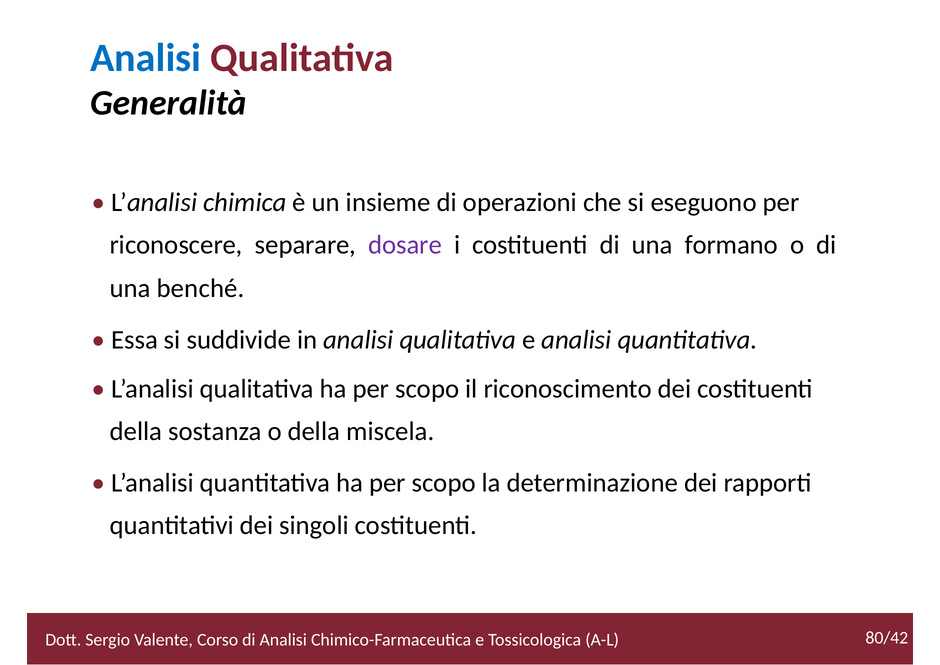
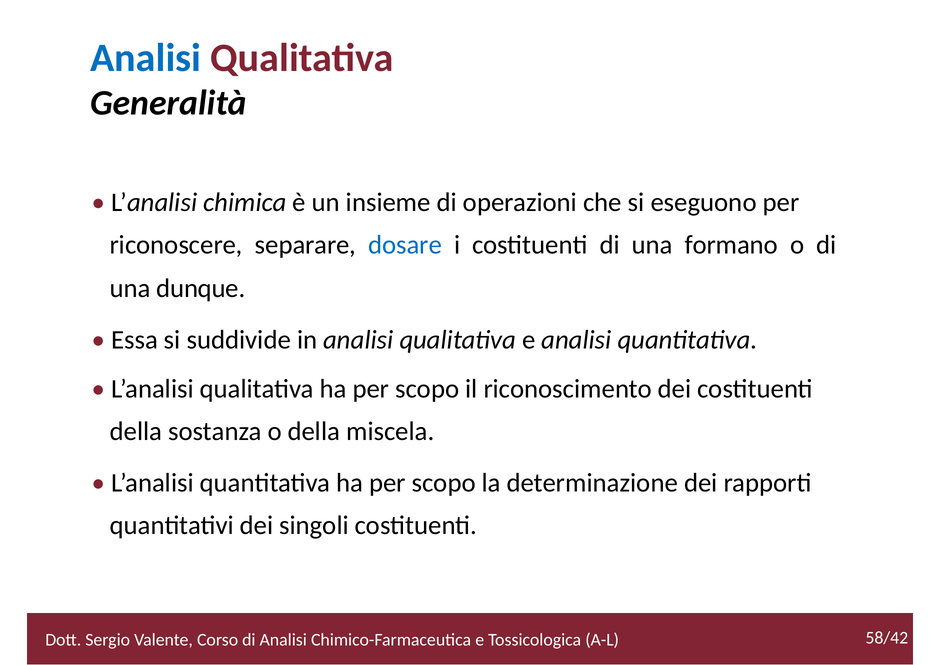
dosare colour: purple -> blue
benché: benché -> dunque
80/42: 80/42 -> 58/42
